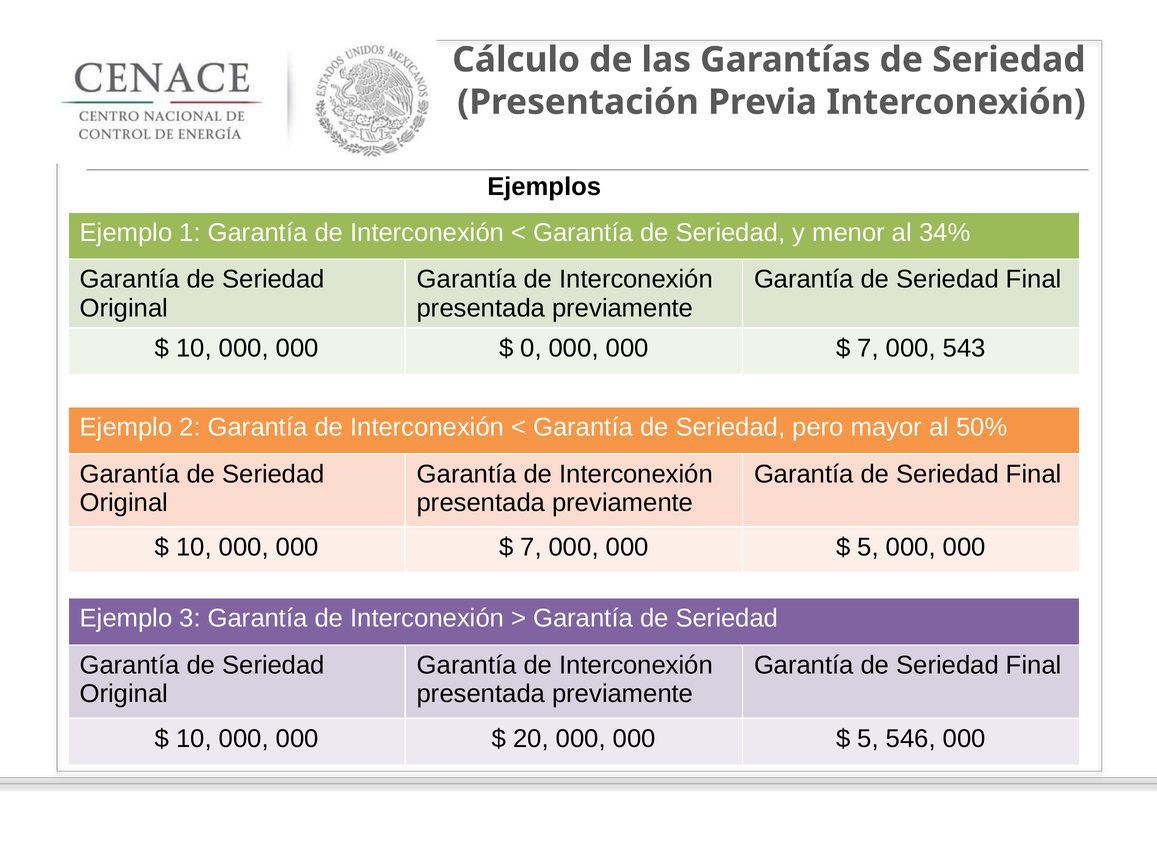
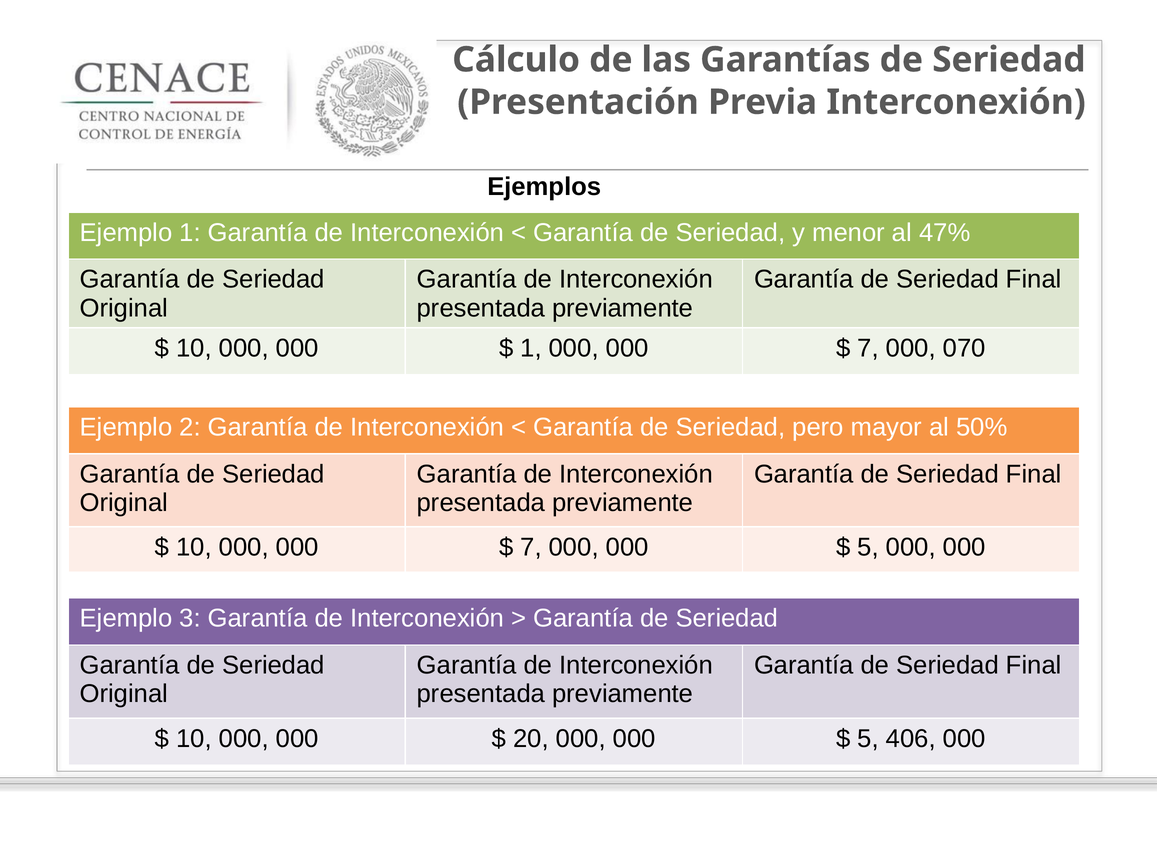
34%: 34% -> 47%
0 at (531, 348): 0 -> 1
543: 543 -> 070
546: 546 -> 406
